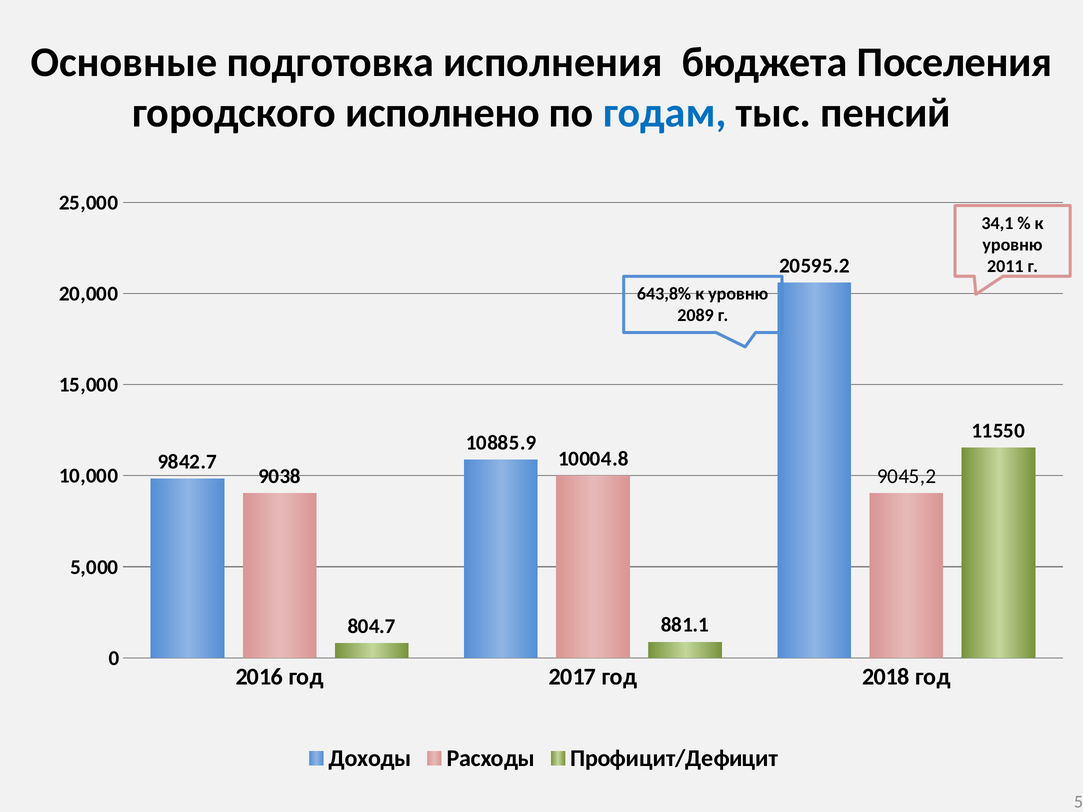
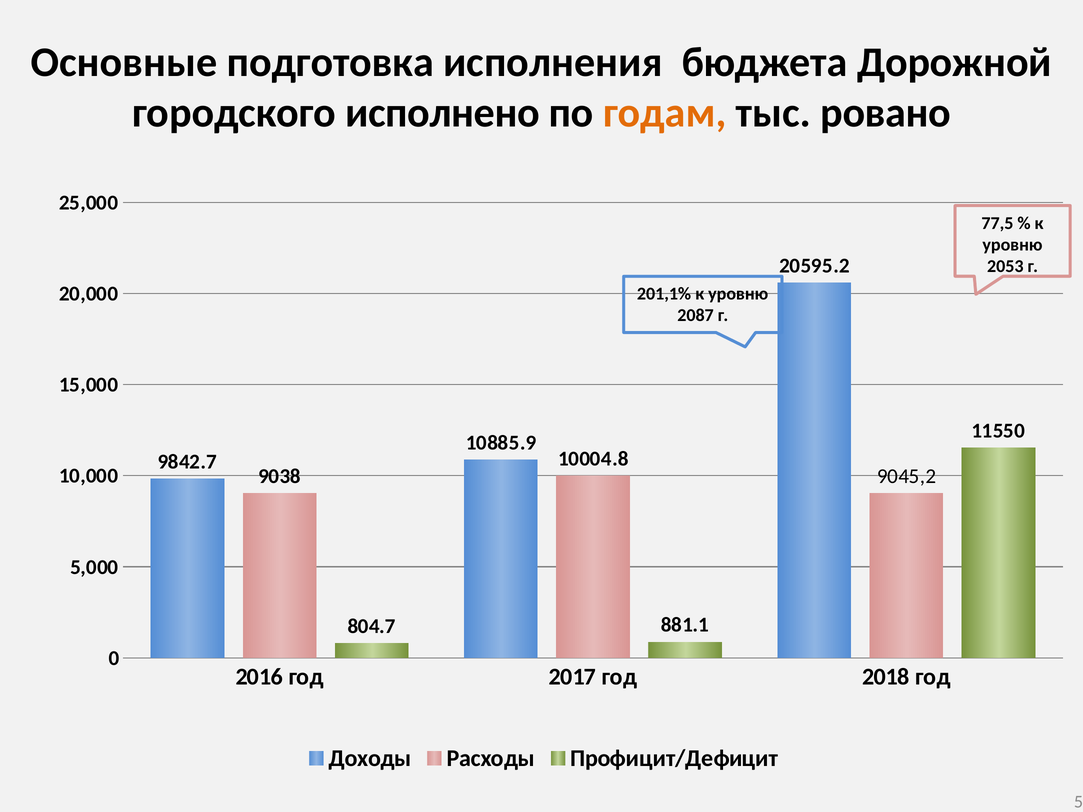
Поселения: Поселения -> Дорожной
годам colour: blue -> orange
пенсий: пенсий -> ровано
34,1: 34,1 -> 77,5
2011: 2011 -> 2053
643,8%: 643,8% -> 201,1%
2089: 2089 -> 2087
